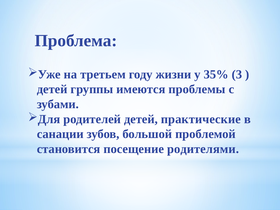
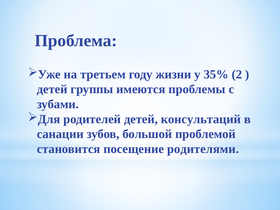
3: 3 -> 2
практические: практические -> консультаций
